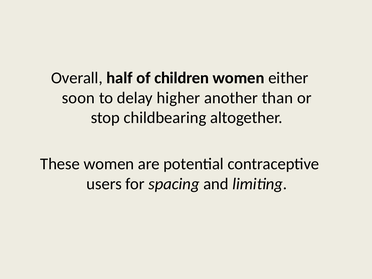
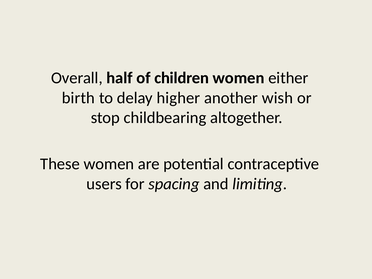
soon: soon -> birth
than: than -> wish
